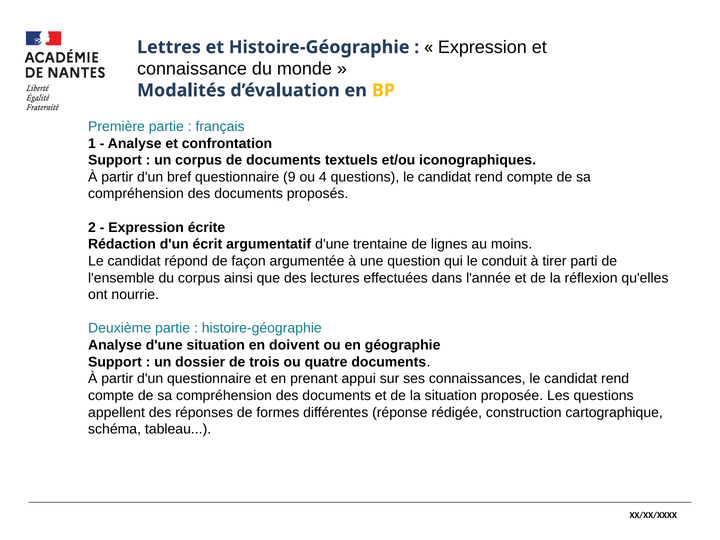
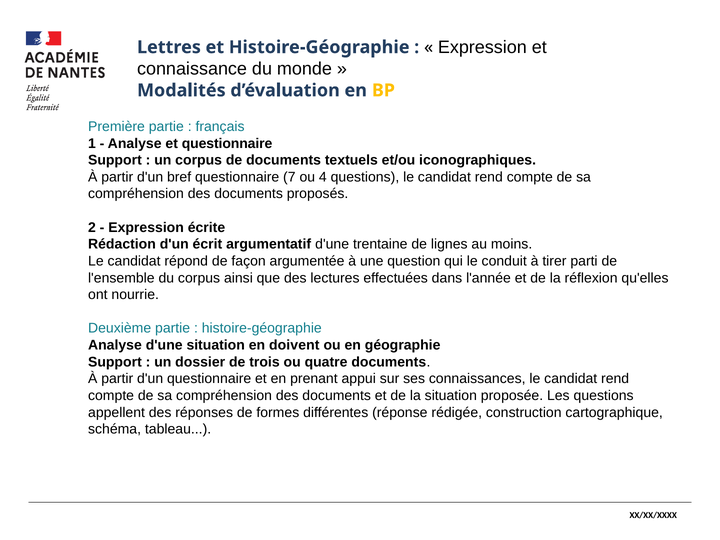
et confrontation: confrontation -> questionnaire
9: 9 -> 7
